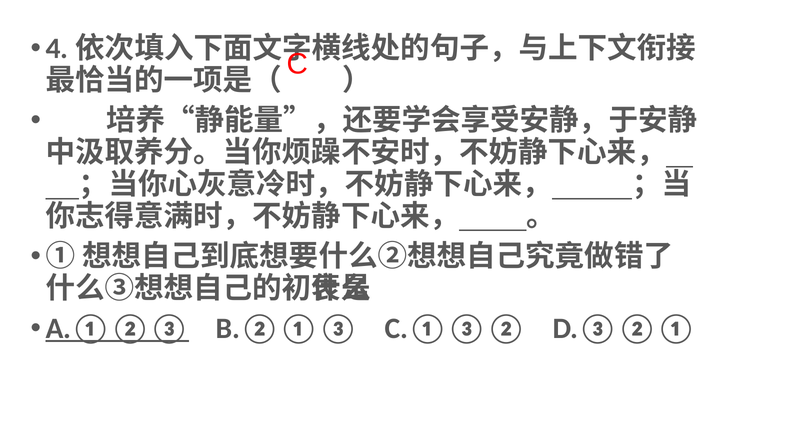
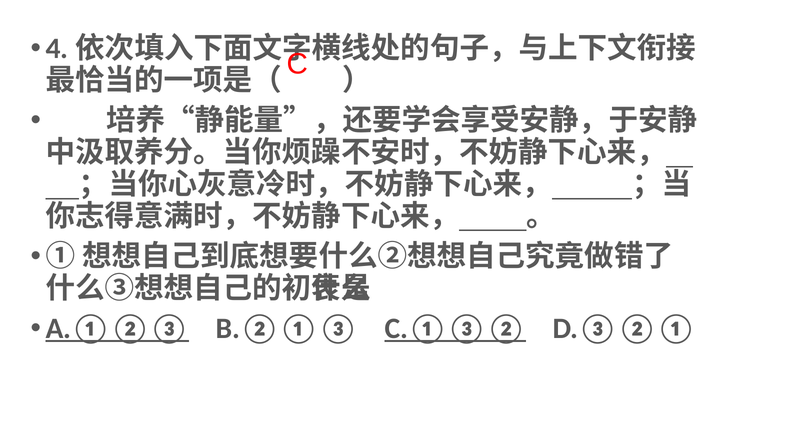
C.①③② underline: none -> present
